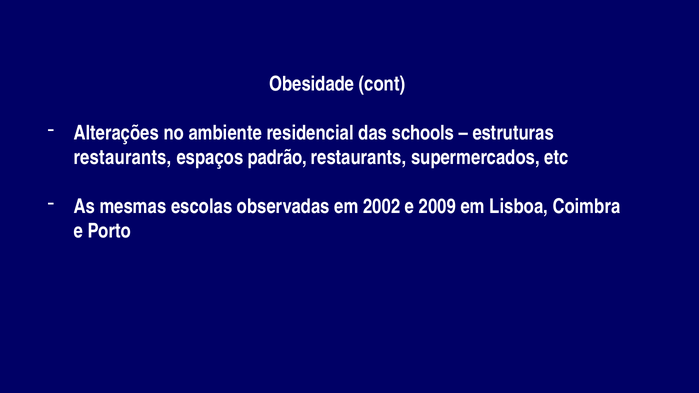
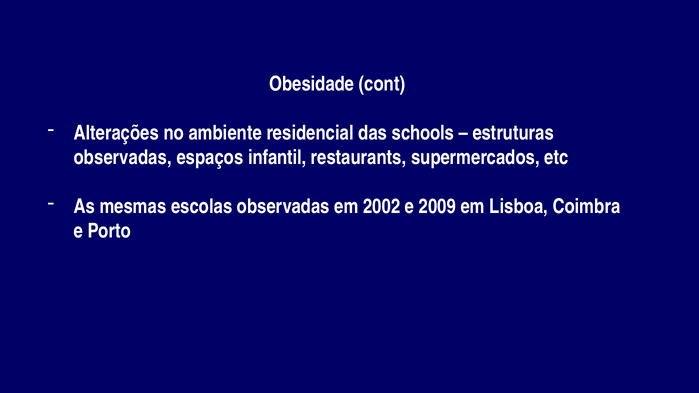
restaurants at (123, 158): restaurants -> observadas
padrão: padrão -> infantil
